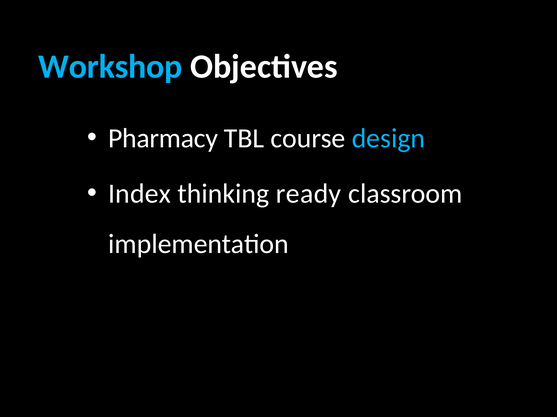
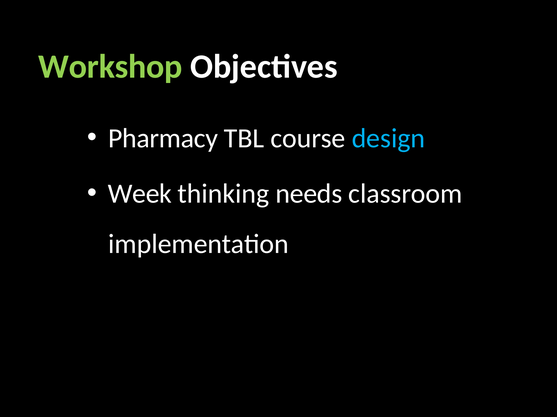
Workshop colour: light blue -> light green
Index: Index -> Week
ready: ready -> needs
